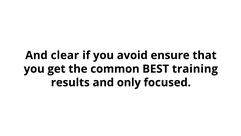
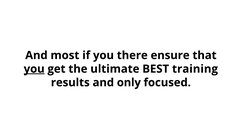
clear: clear -> most
avoid: avoid -> there
you at (34, 69) underline: none -> present
common: common -> ultimate
